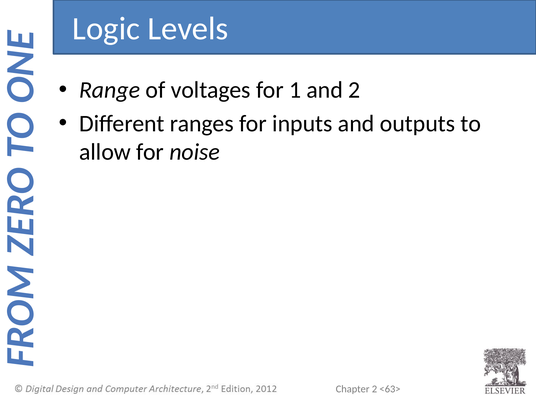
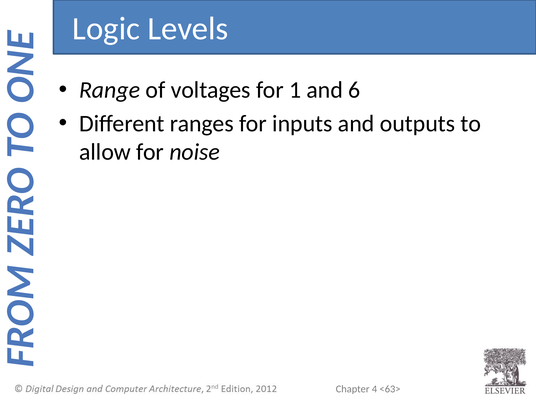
and 2: 2 -> 6
2 at (374, 389): 2 -> 4
